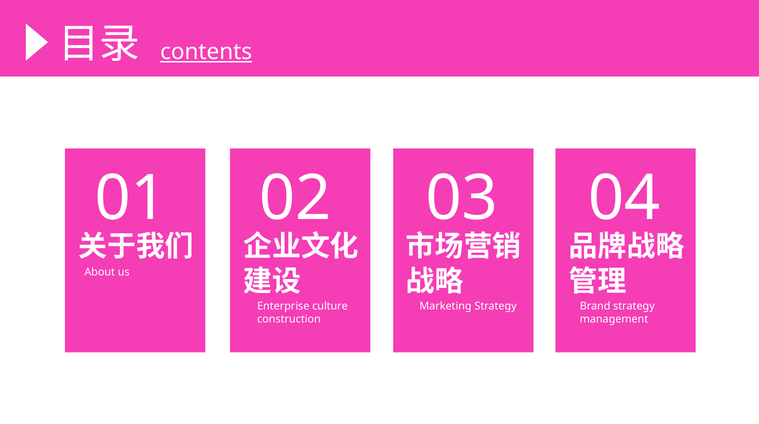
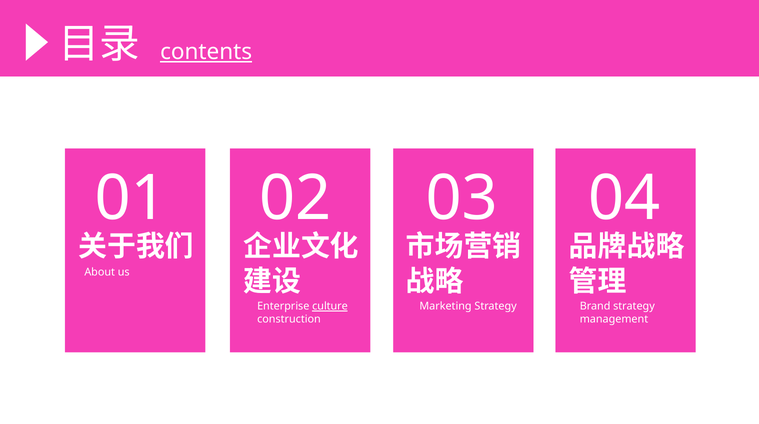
culture underline: none -> present
